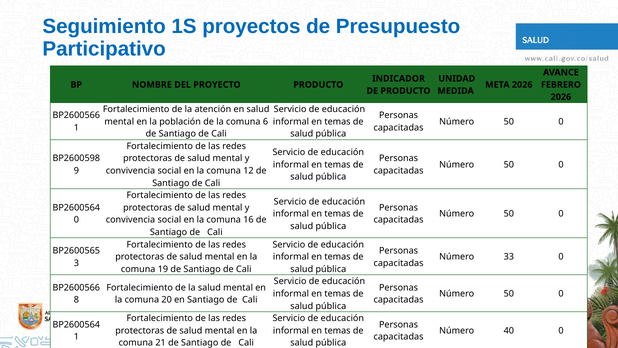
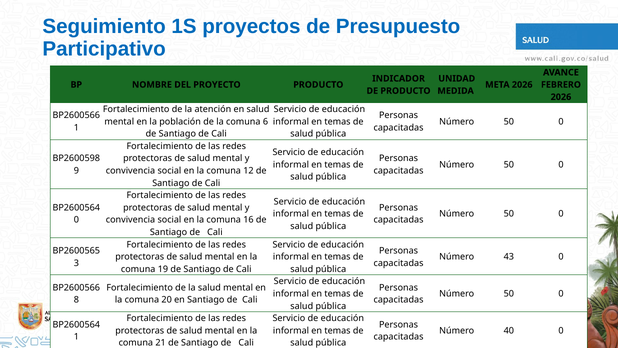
33: 33 -> 43
